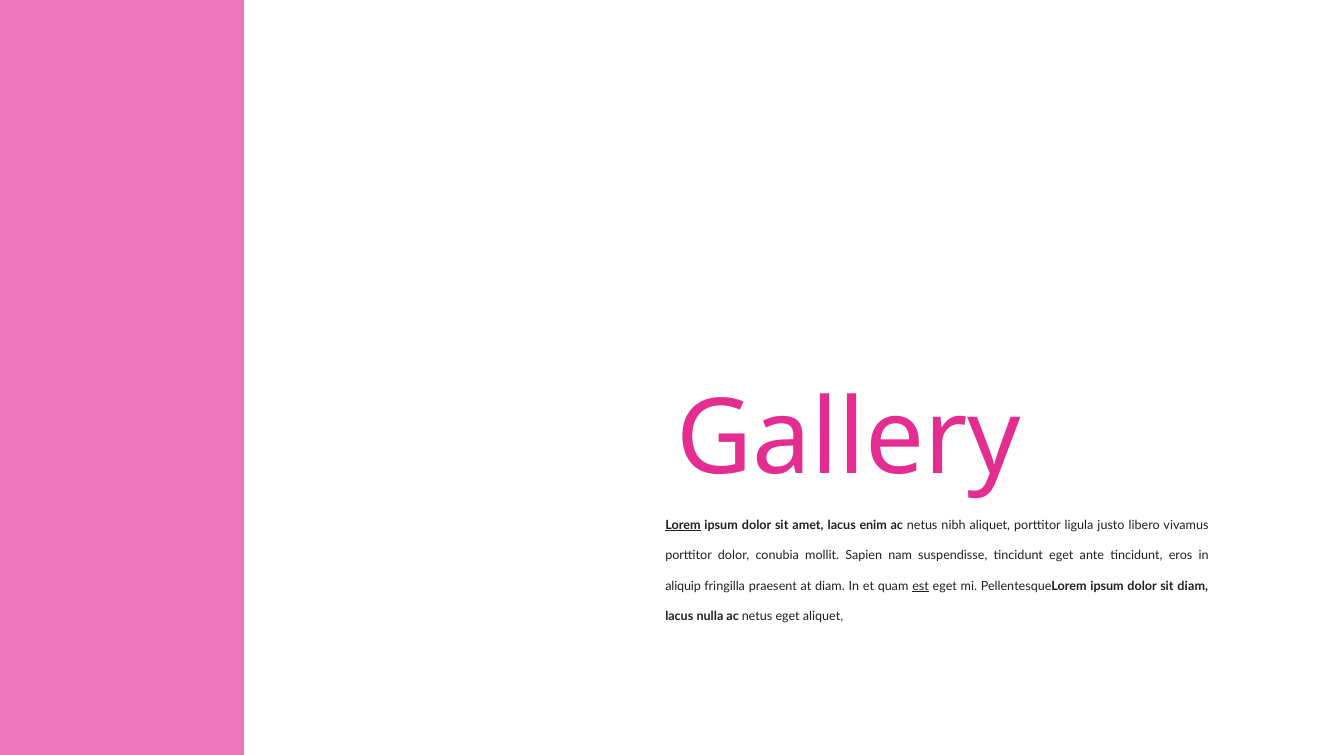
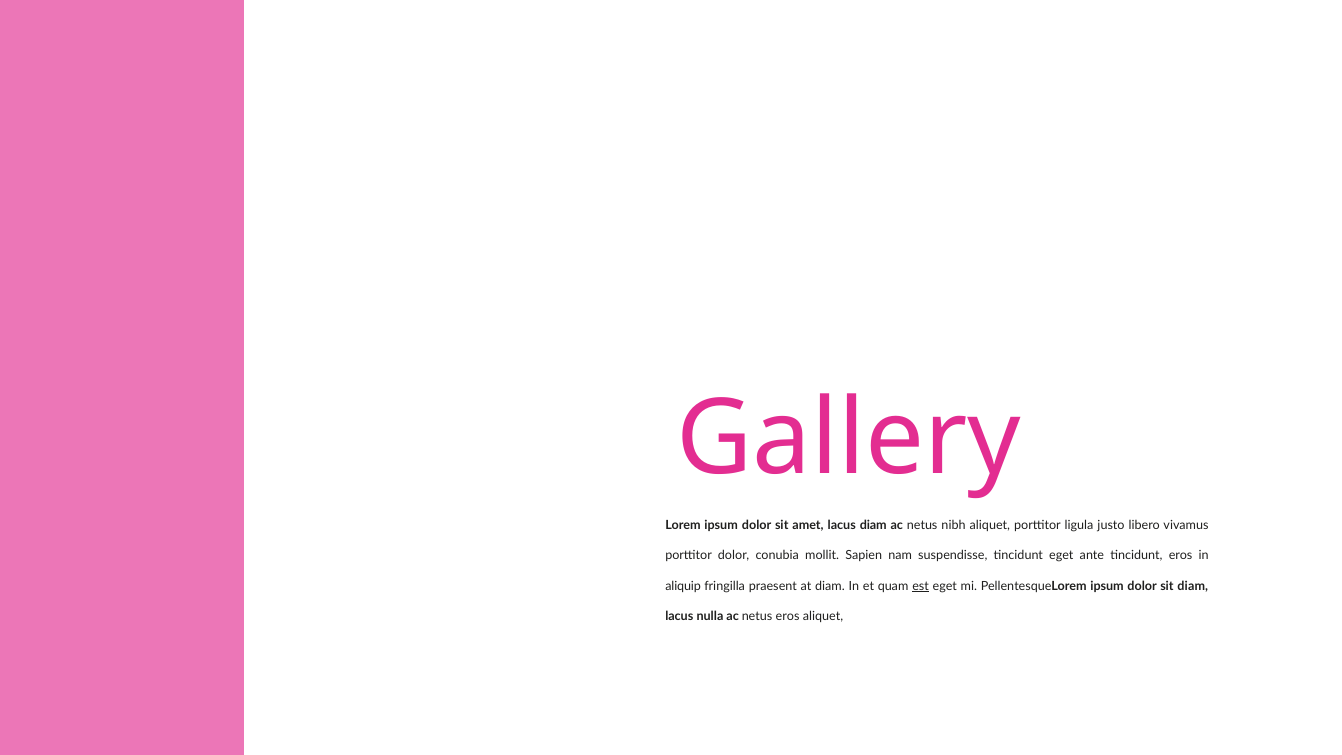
Lorem underline: present -> none
lacus enim: enim -> diam
netus eget: eget -> eros
